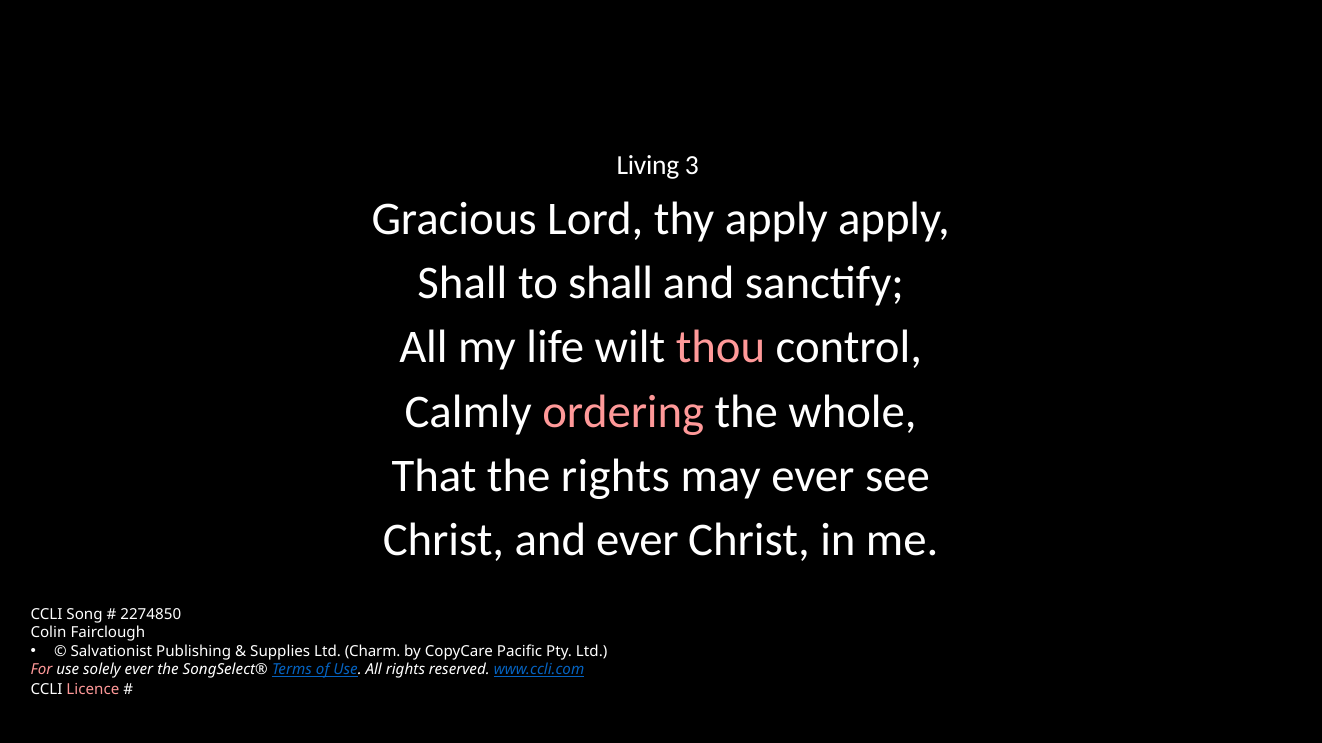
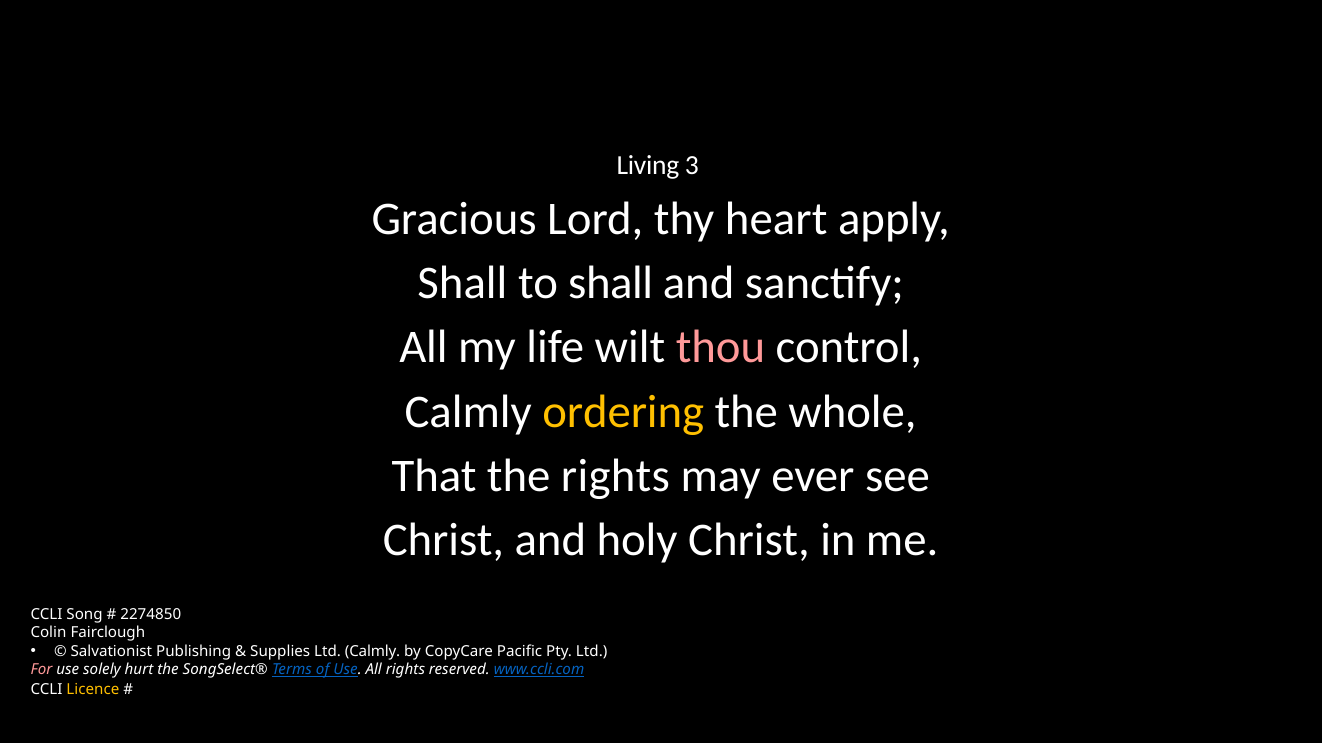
thy apply: apply -> heart
ordering colour: pink -> yellow
and ever: ever -> holy
Ltd Charm: Charm -> Calmly
solely ever: ever -> hurt
Licence colour: pink -> yellow
